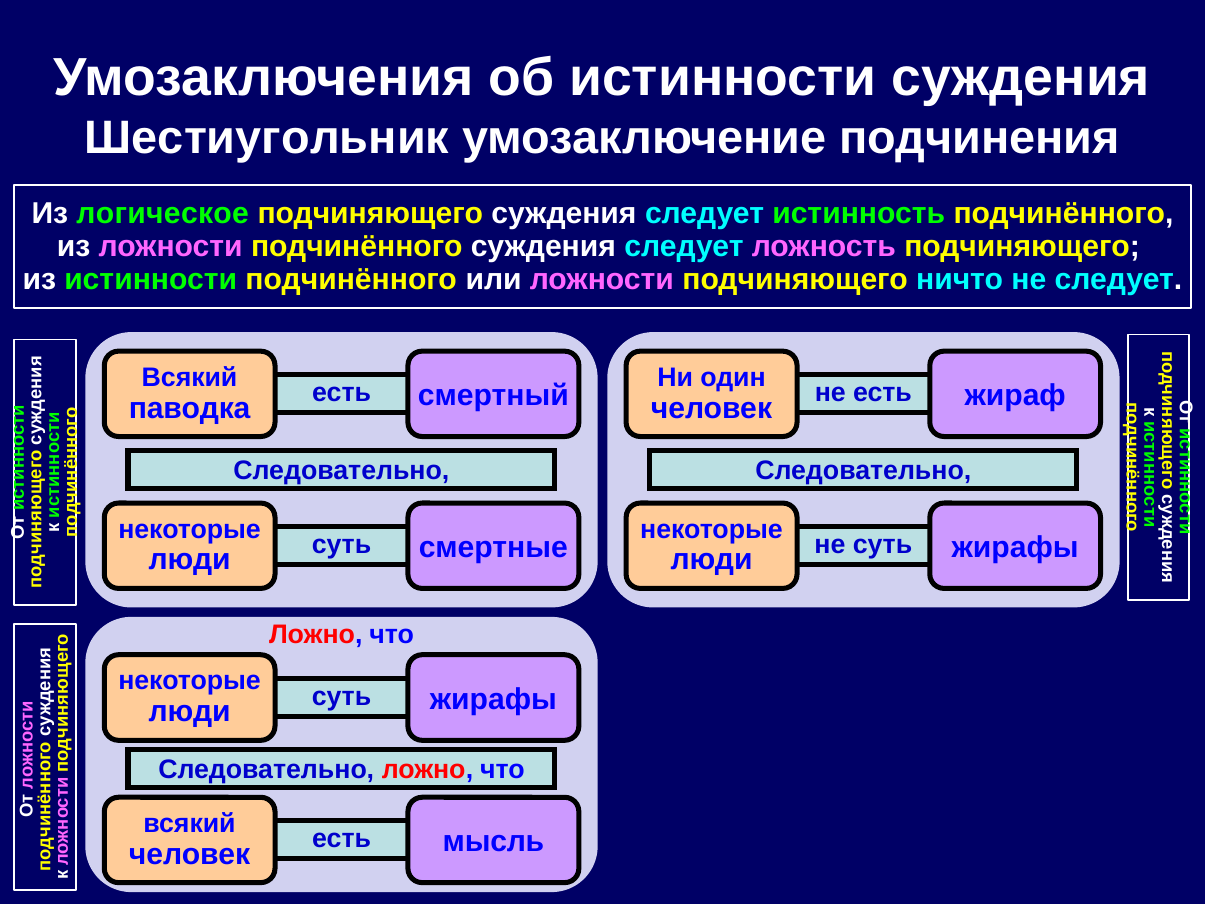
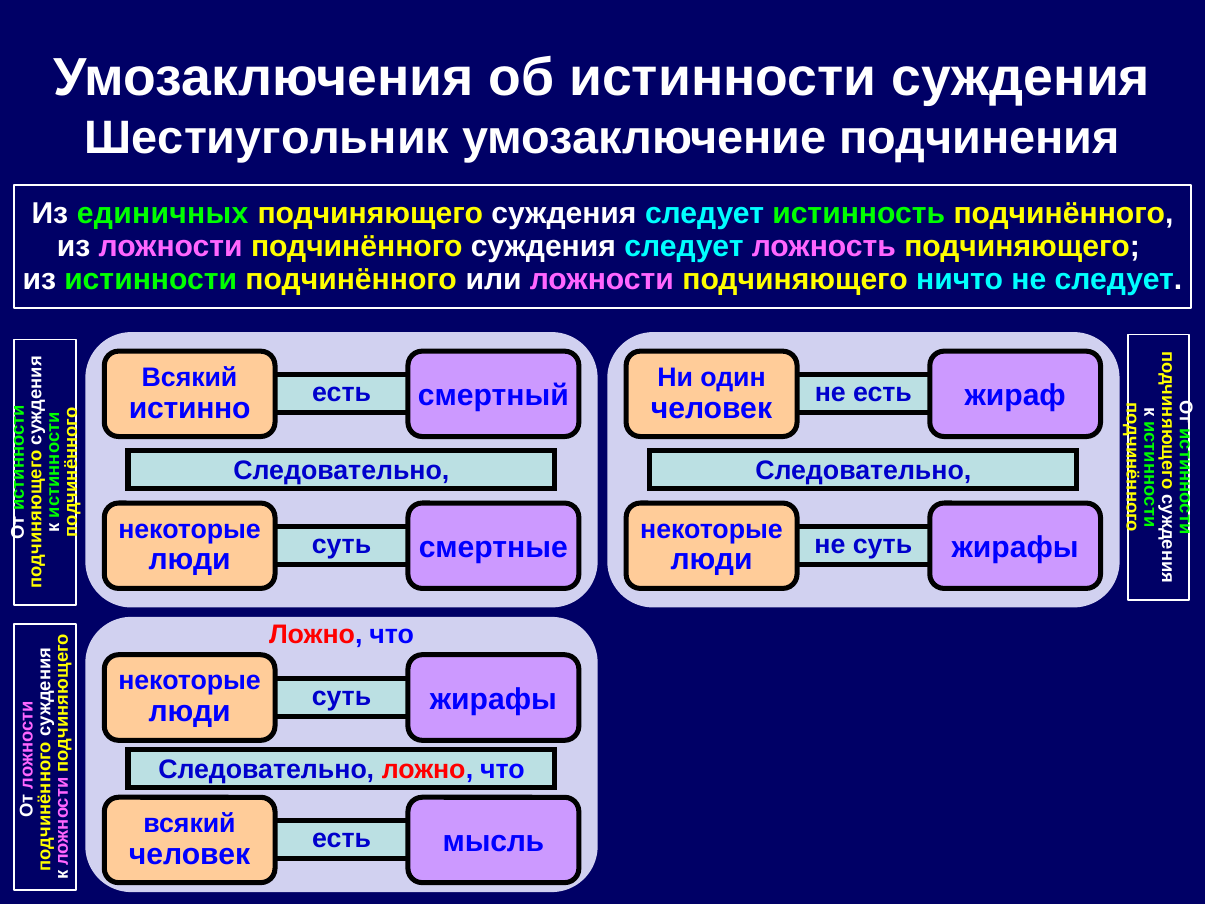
логическое: логическое -> единичных
паводка: паводка -> истинно
